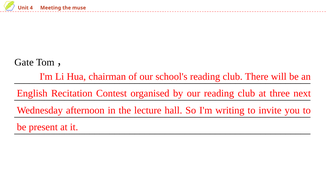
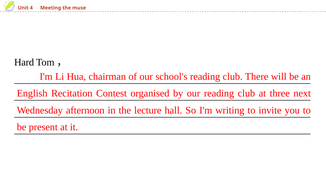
Gate: Gate -> Hard
